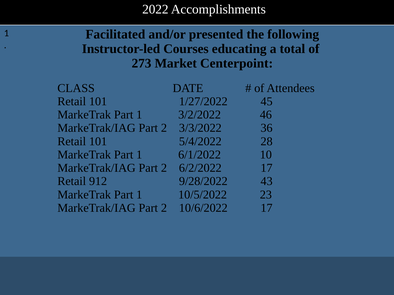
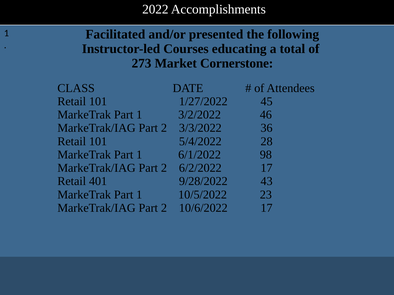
Centerpoint: Centerpoint -> Cornerstone
10: 10 -> 98
912: 912 -> 401
